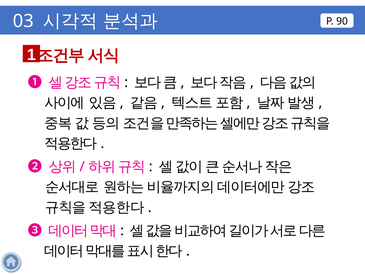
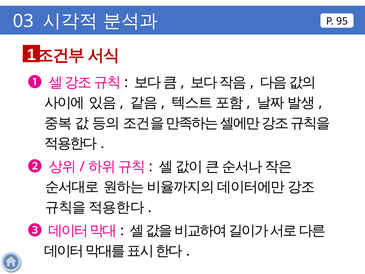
90: 90 -> 95
